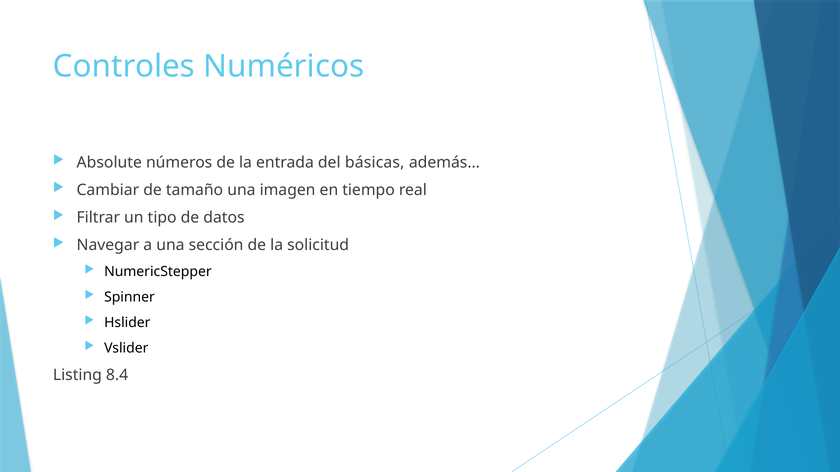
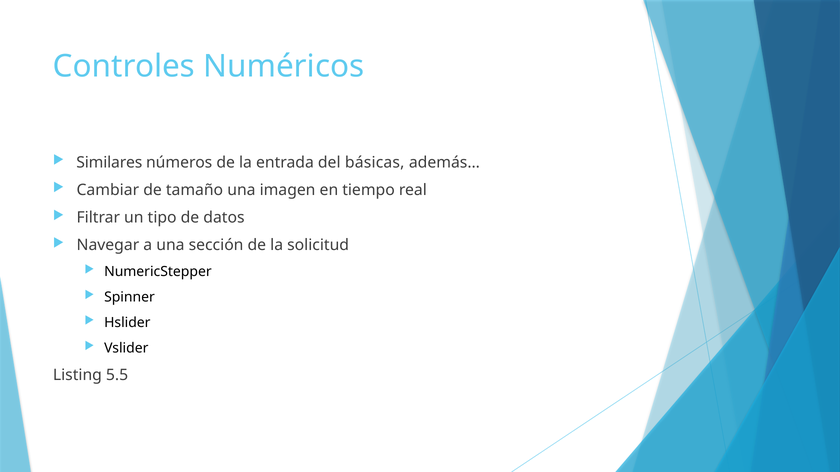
Absolute: Absolute -> Similares
8.4: 8.4 -> 5.5
